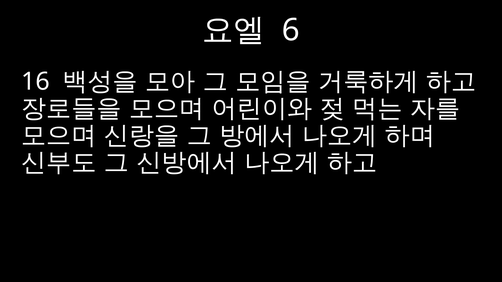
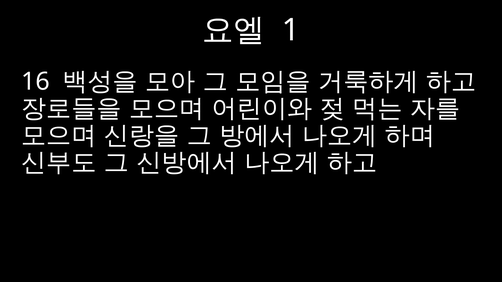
6: 6 -> 1
